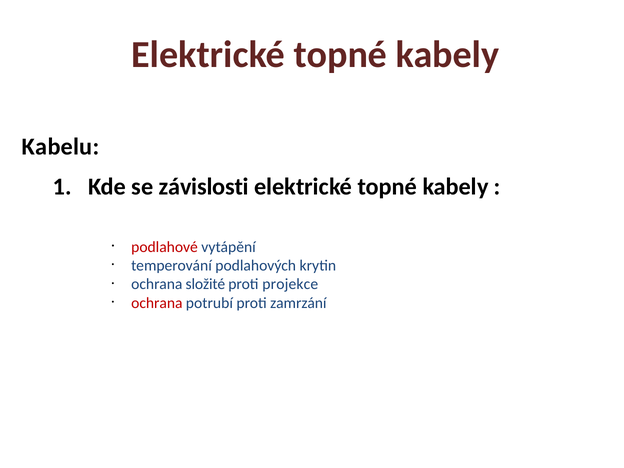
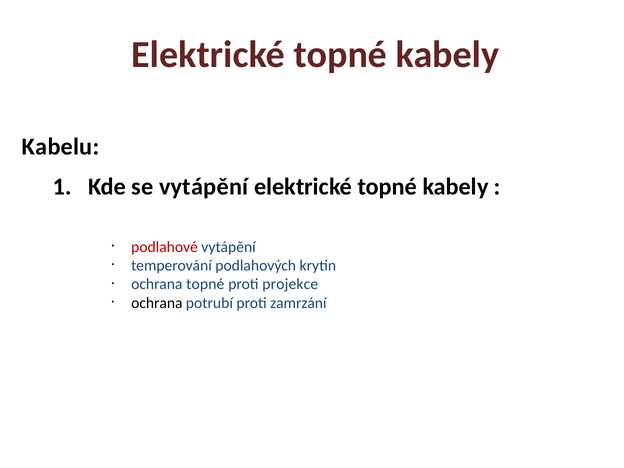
se závislosti: závislosti -> vytápění
ochrana složité: složité -> topné
ochrana at (157, 303) colour: red -> black
